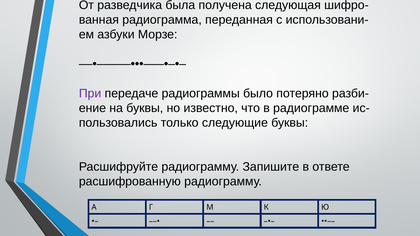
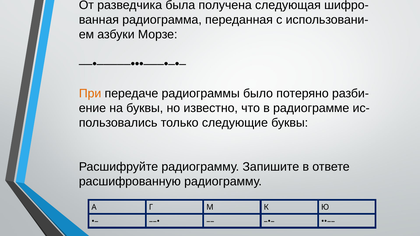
При colour: purple -> orange
